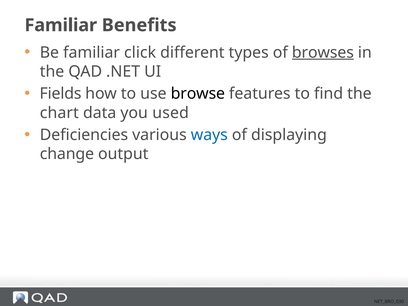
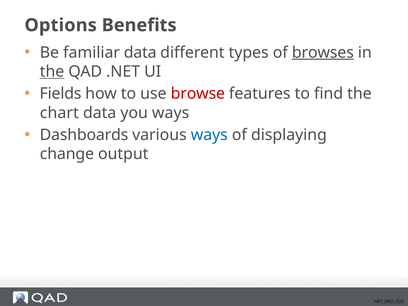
Familiar at (61, 25): Familiar -> Options
familiar click: click -> data
the at (52, 72) underline: none -> present
browse colour: black -> red
you used: used -> ways
Deficiencies: Deficiencies -> Dashboards
